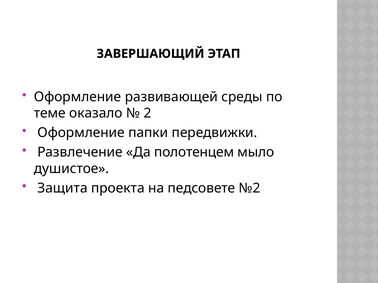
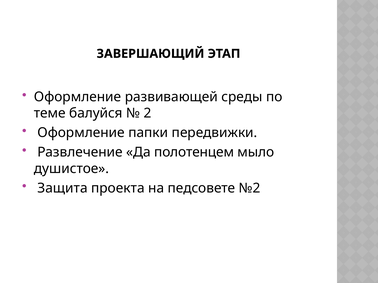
оказало: оказало -> балуйся
